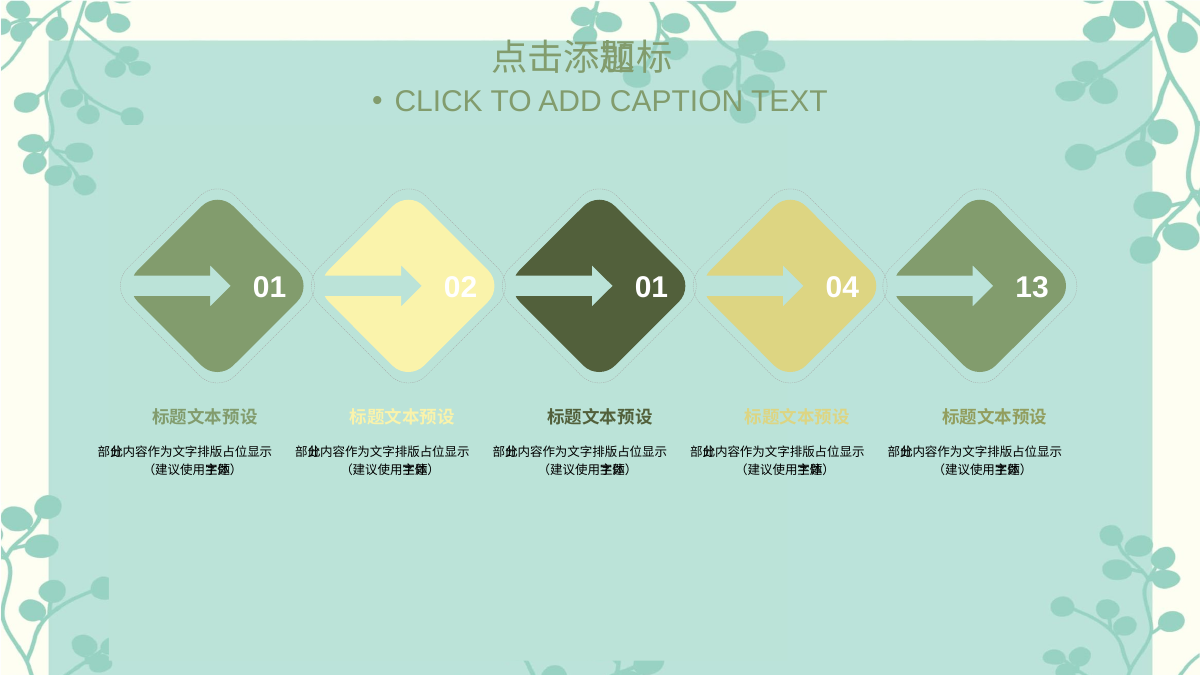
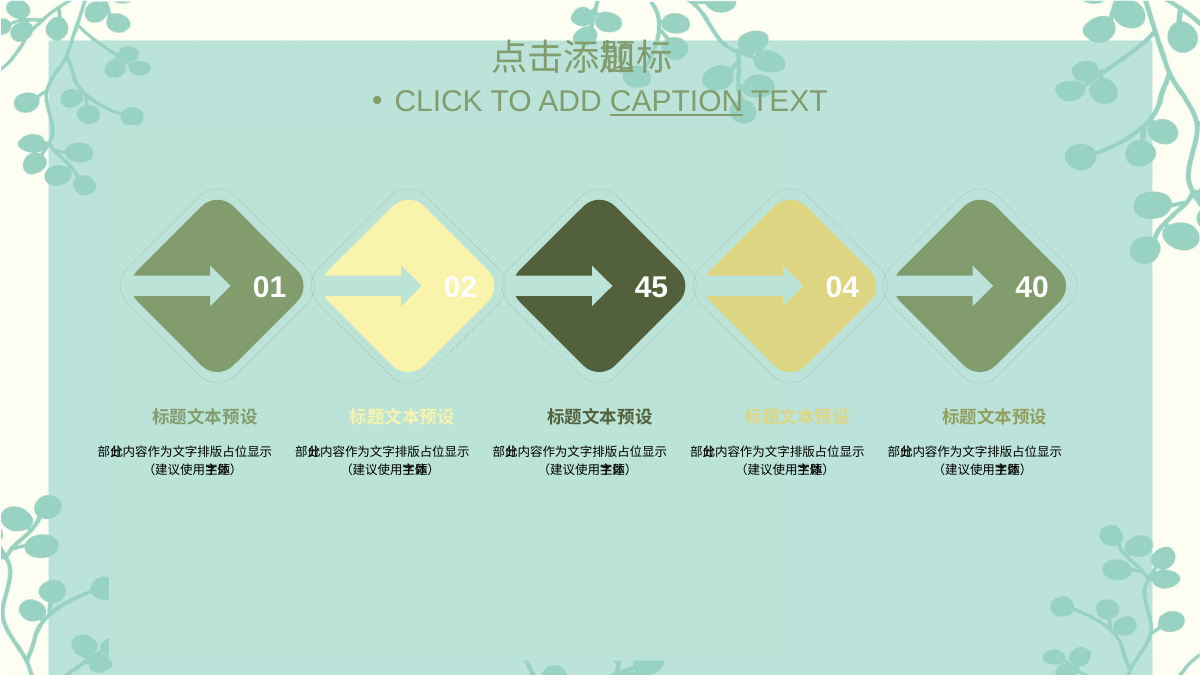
CAPTION underline: none -> present
02 01: 01 -> 45
13: 13 -> 40
